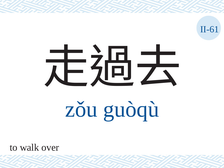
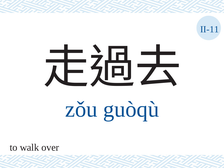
II-61: II-61 -> II-11
